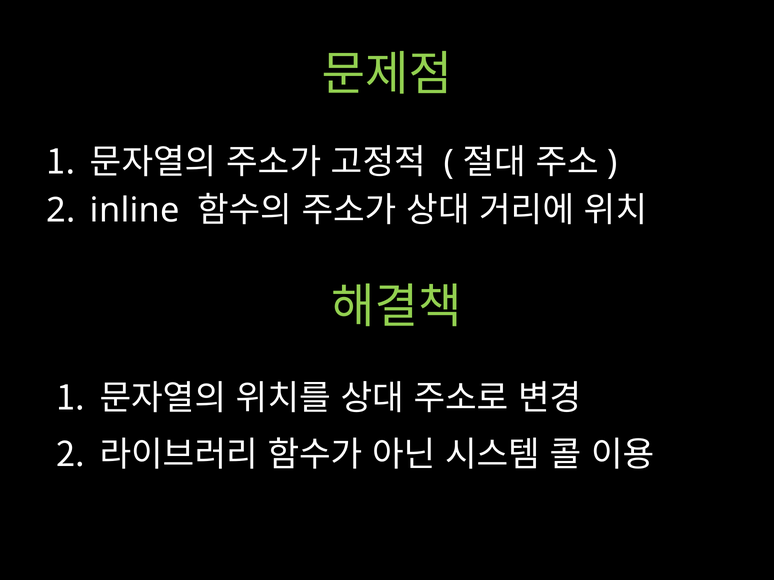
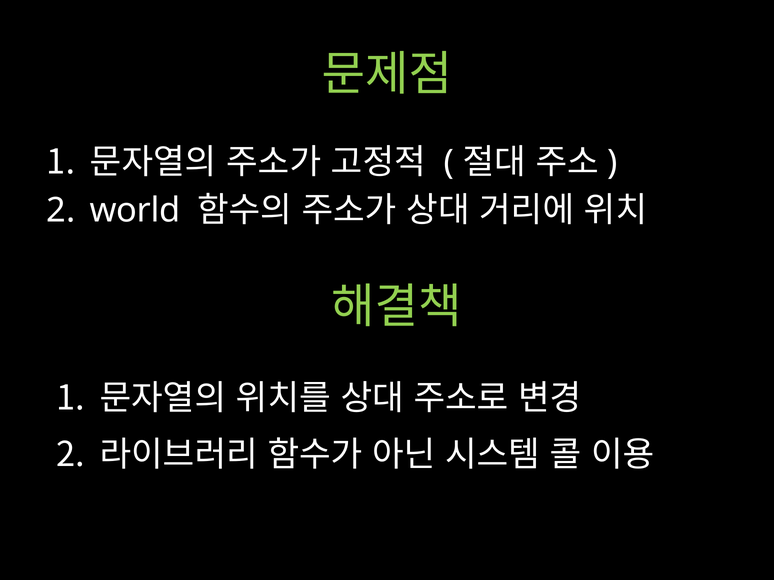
inline: inline -> world
